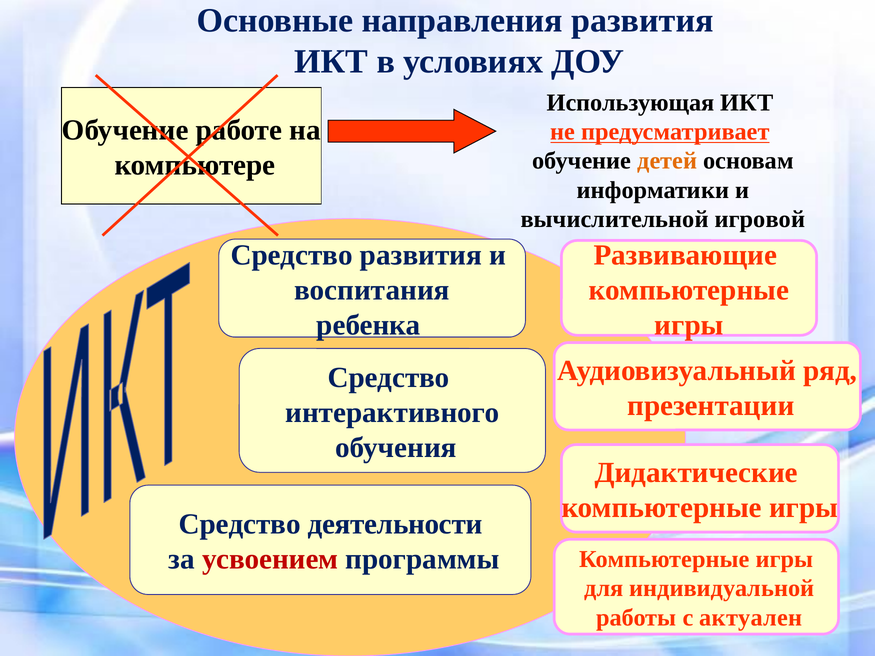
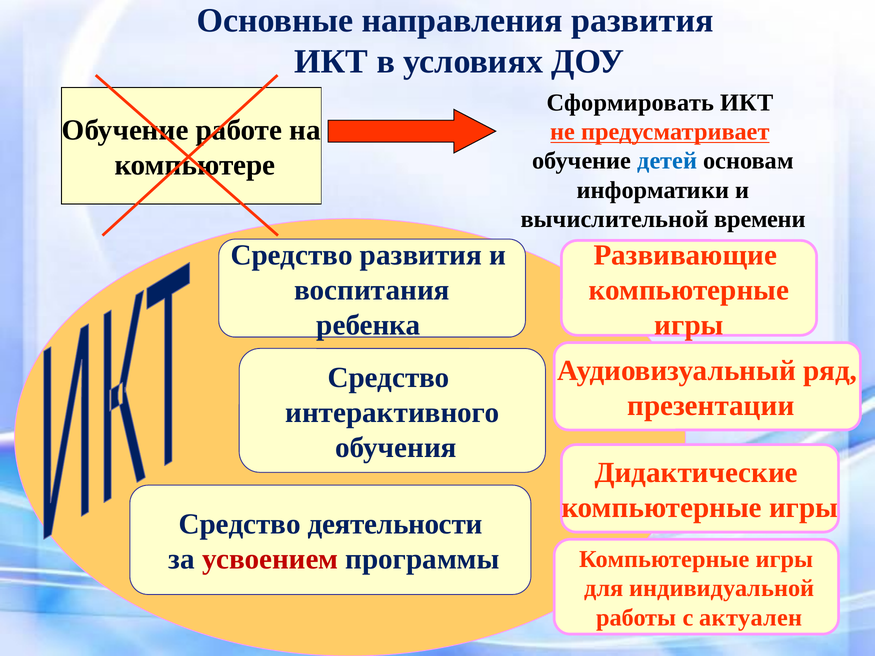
Использующая: Использующая -> Сформировать
детей colour: orange -> blue
игровой: игровой -> времени
